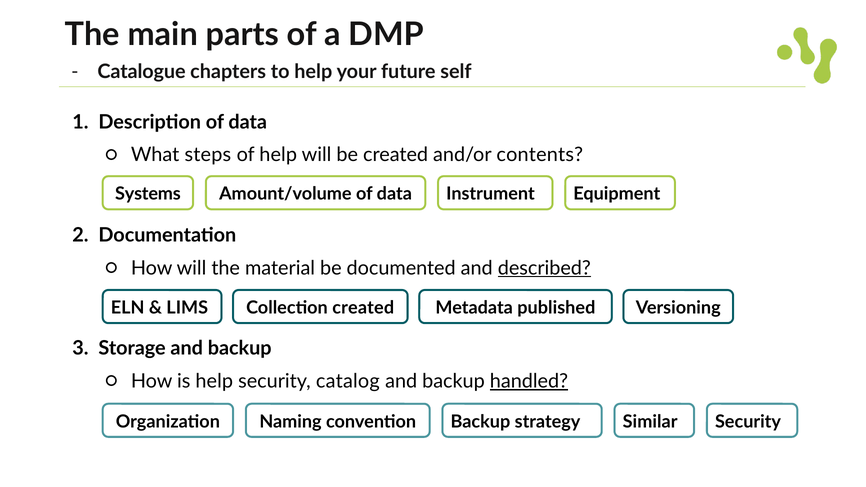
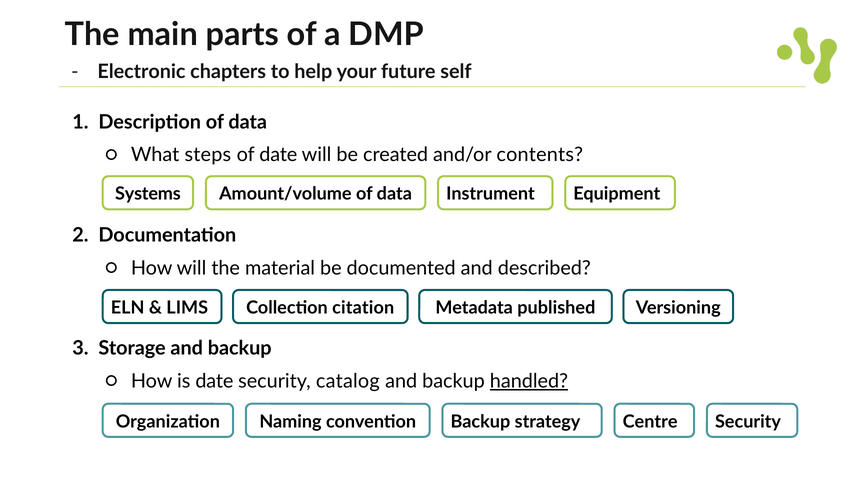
Catalogue: Catalogue -> Electronic
of help: help -> date
described underline: present -> none
Collection created: created -> citation
is help: help -> date
Similar: Similar -> Centre
